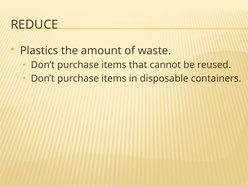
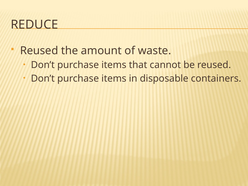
Plastics at (39, 51): Plastics -> Reused
